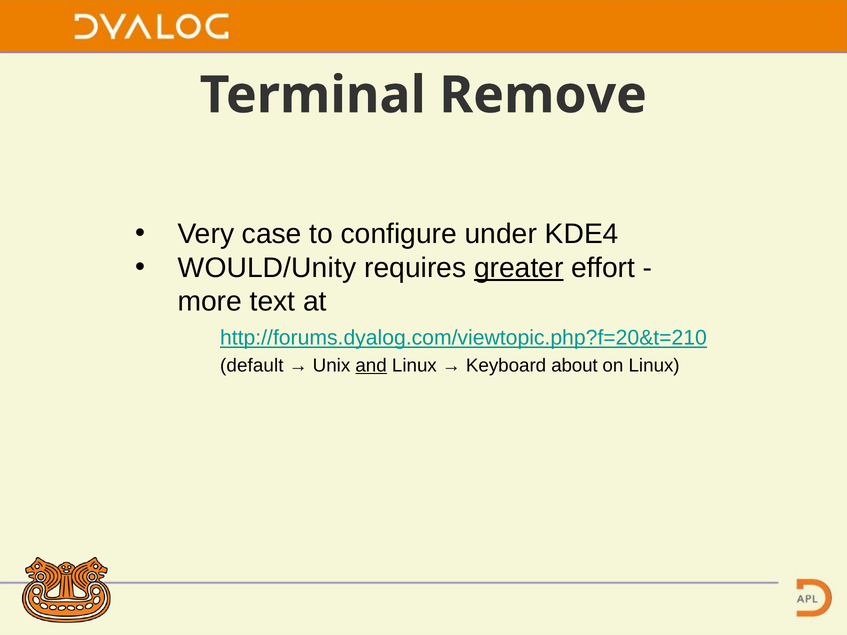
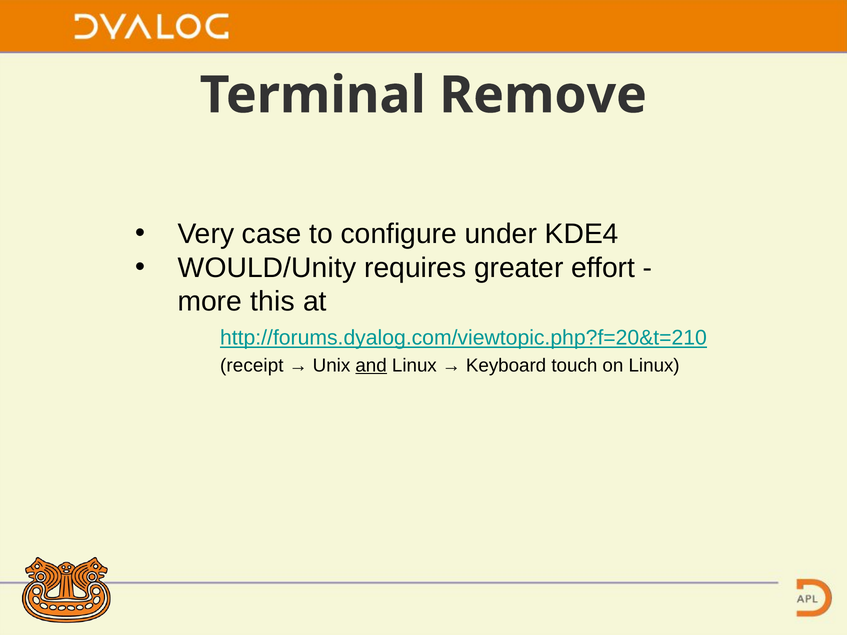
greater underline: present -> none
text: text -> this
default: default -> receipt
about: about -> touch
